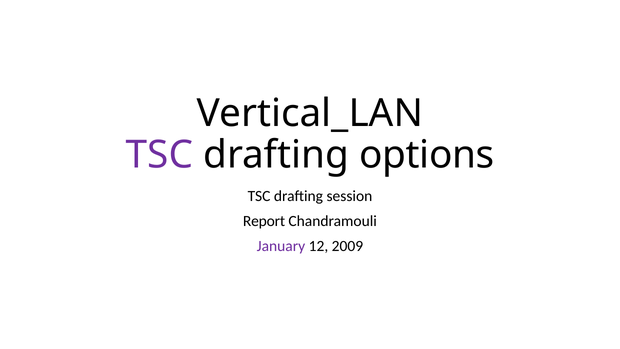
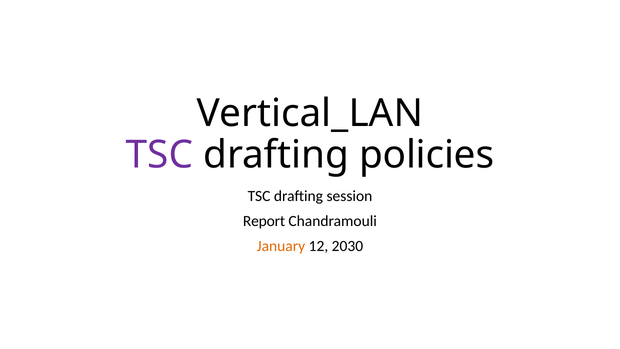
options: options -> policies
January colour: purple -> orange
2009: 2009 -> 2030
